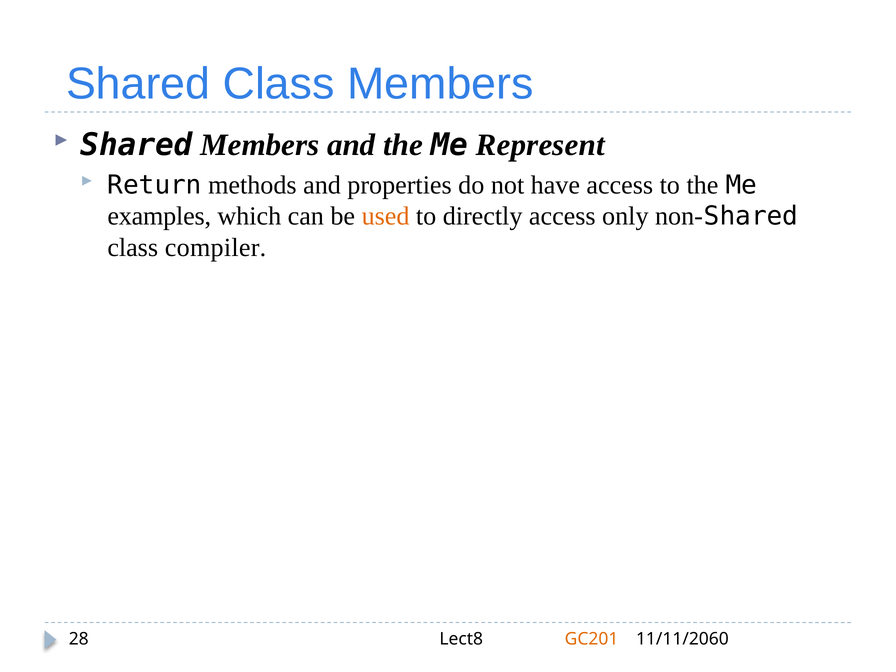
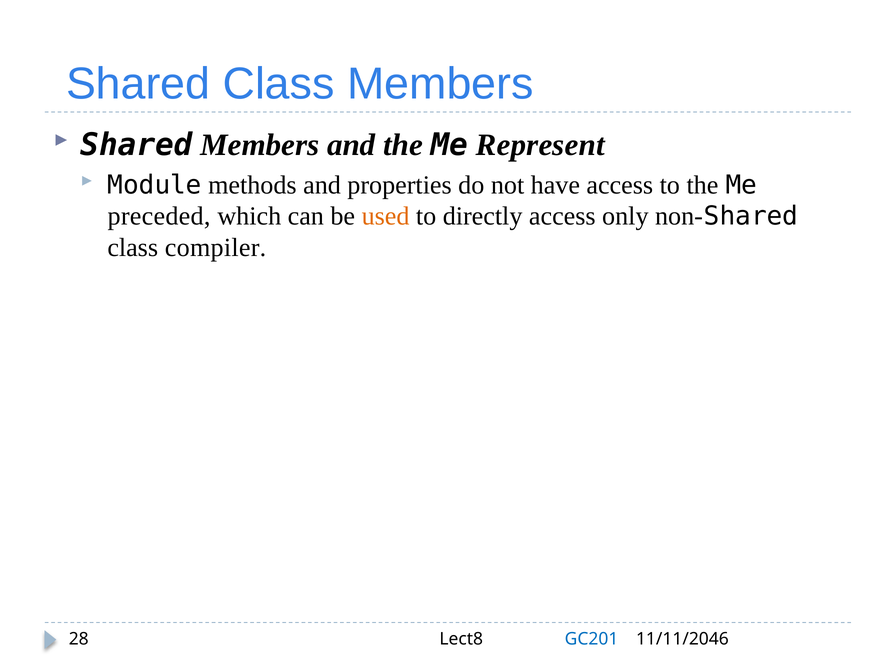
Return: Return -> Module
examples: examples -> preceded
GC201 colour: orange -> blue
11/11/2060: 11/11/2060 -> 11/11/2046
